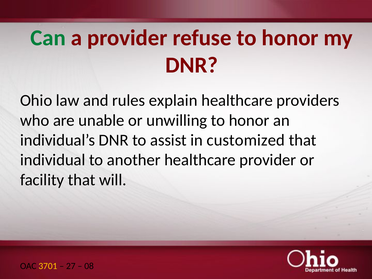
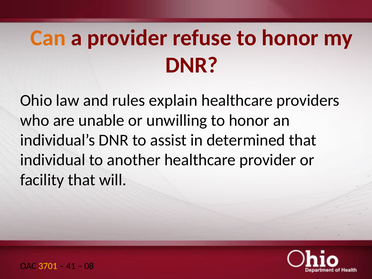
Can colour: green -> orange
customized: customized -> determined
27: 27 -> 41
